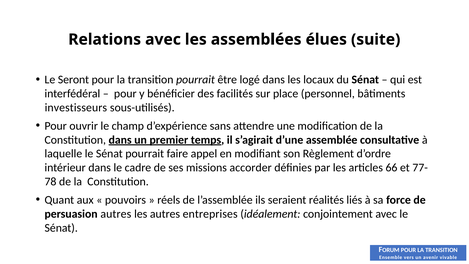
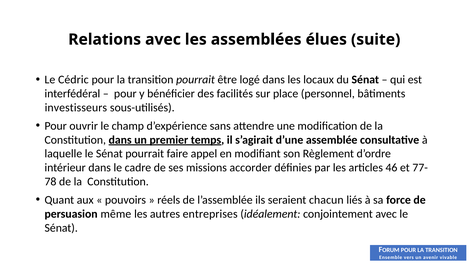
Seront: Seront -> Cédric
66: 66 -> 46
réalités: réalités -> chacun
persuasion autres: autres -> même
